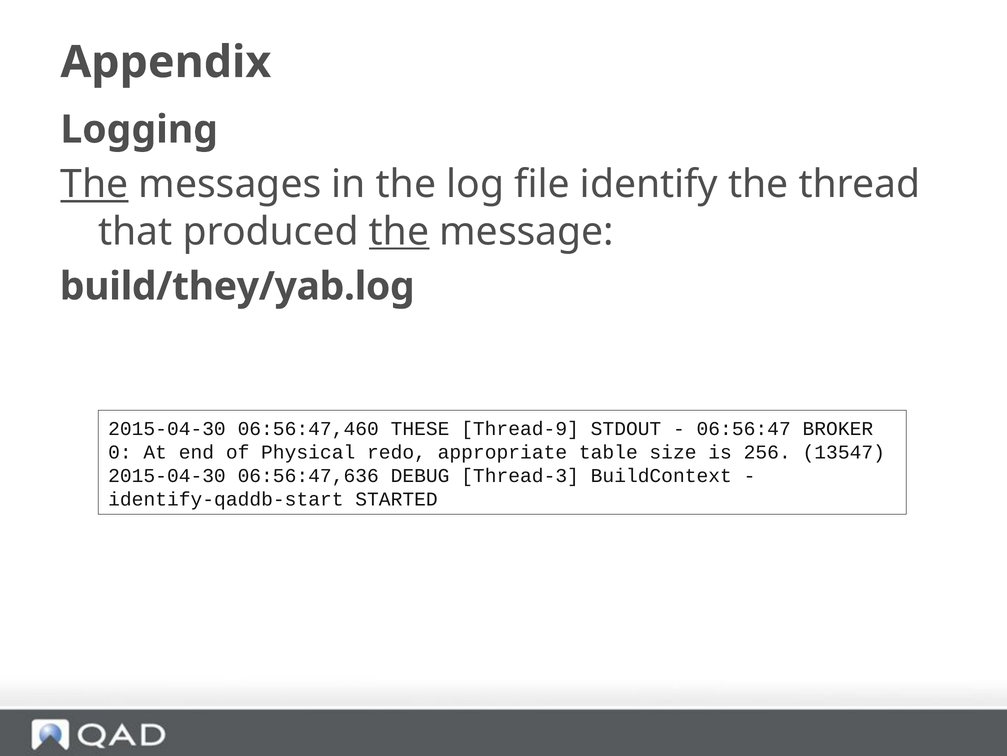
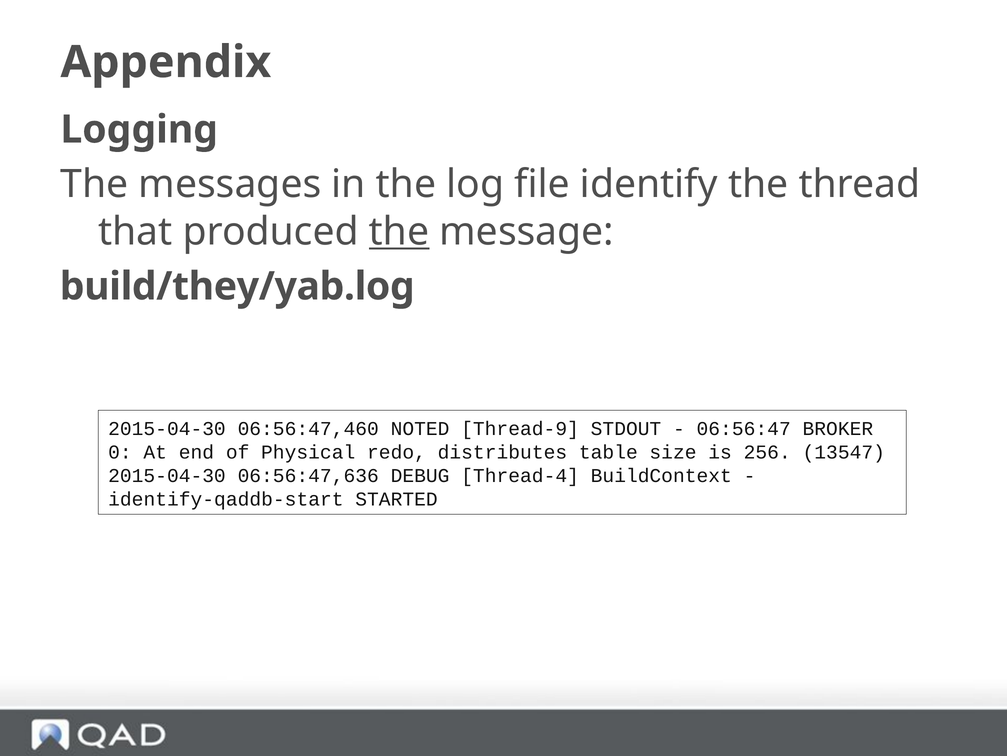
The at (94, 184) underline: present -> none
THESE: THESE -> NOTED
appropriate: appropriate -> distributes
Thread-3: Thread-3 -> Thread-4
